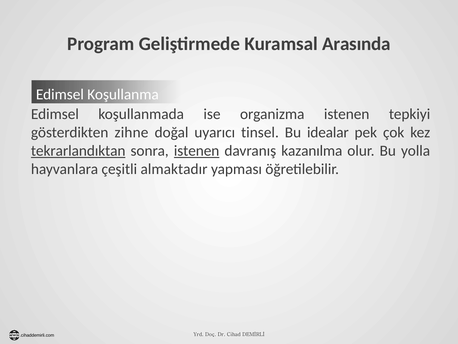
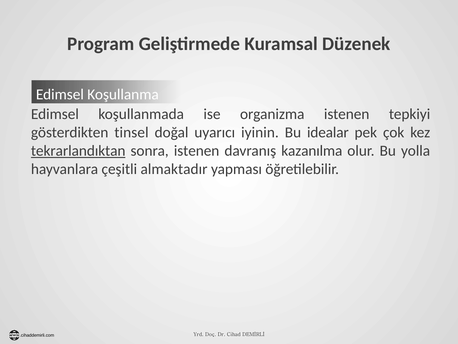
Arasında: Arasında -> Düzenek
zihne: zihne -> tinsel
tinsel: tinsel -> iyinin
istenen at (197, 151) underline: present -> none
